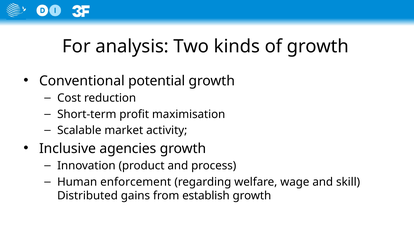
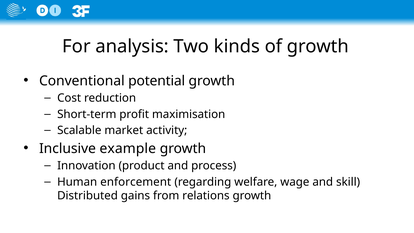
agencies: agencies -> example
establish: establish -> relations
